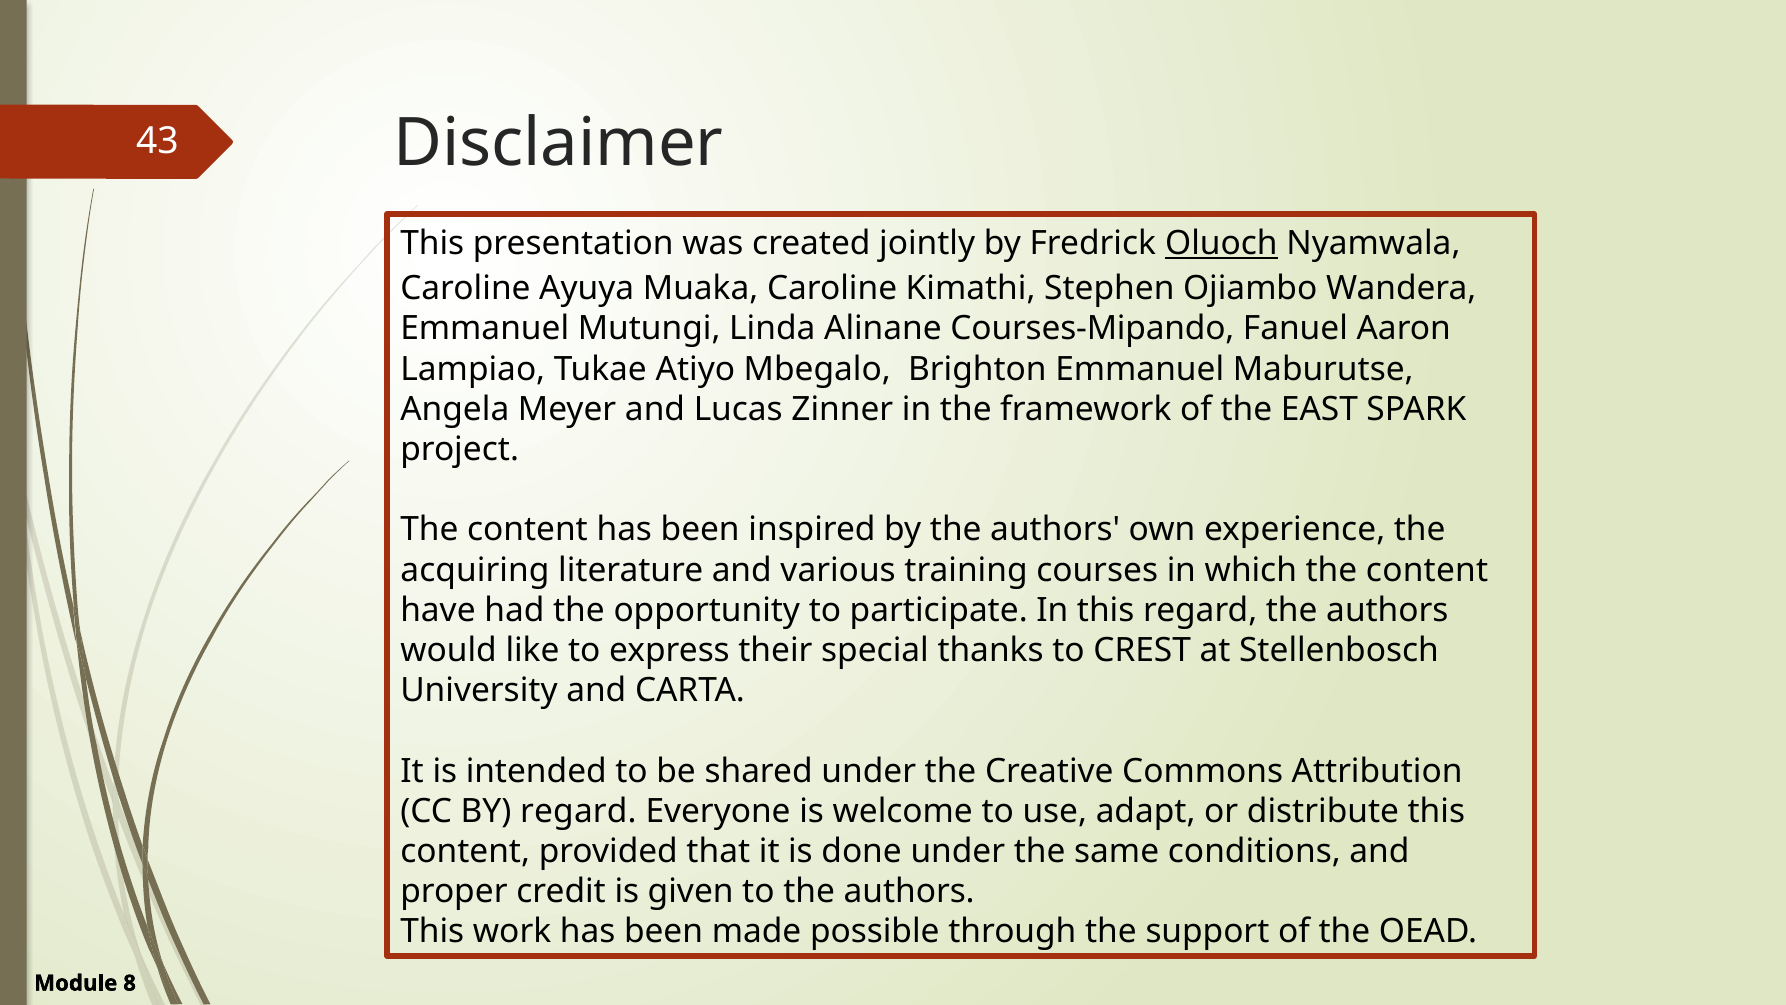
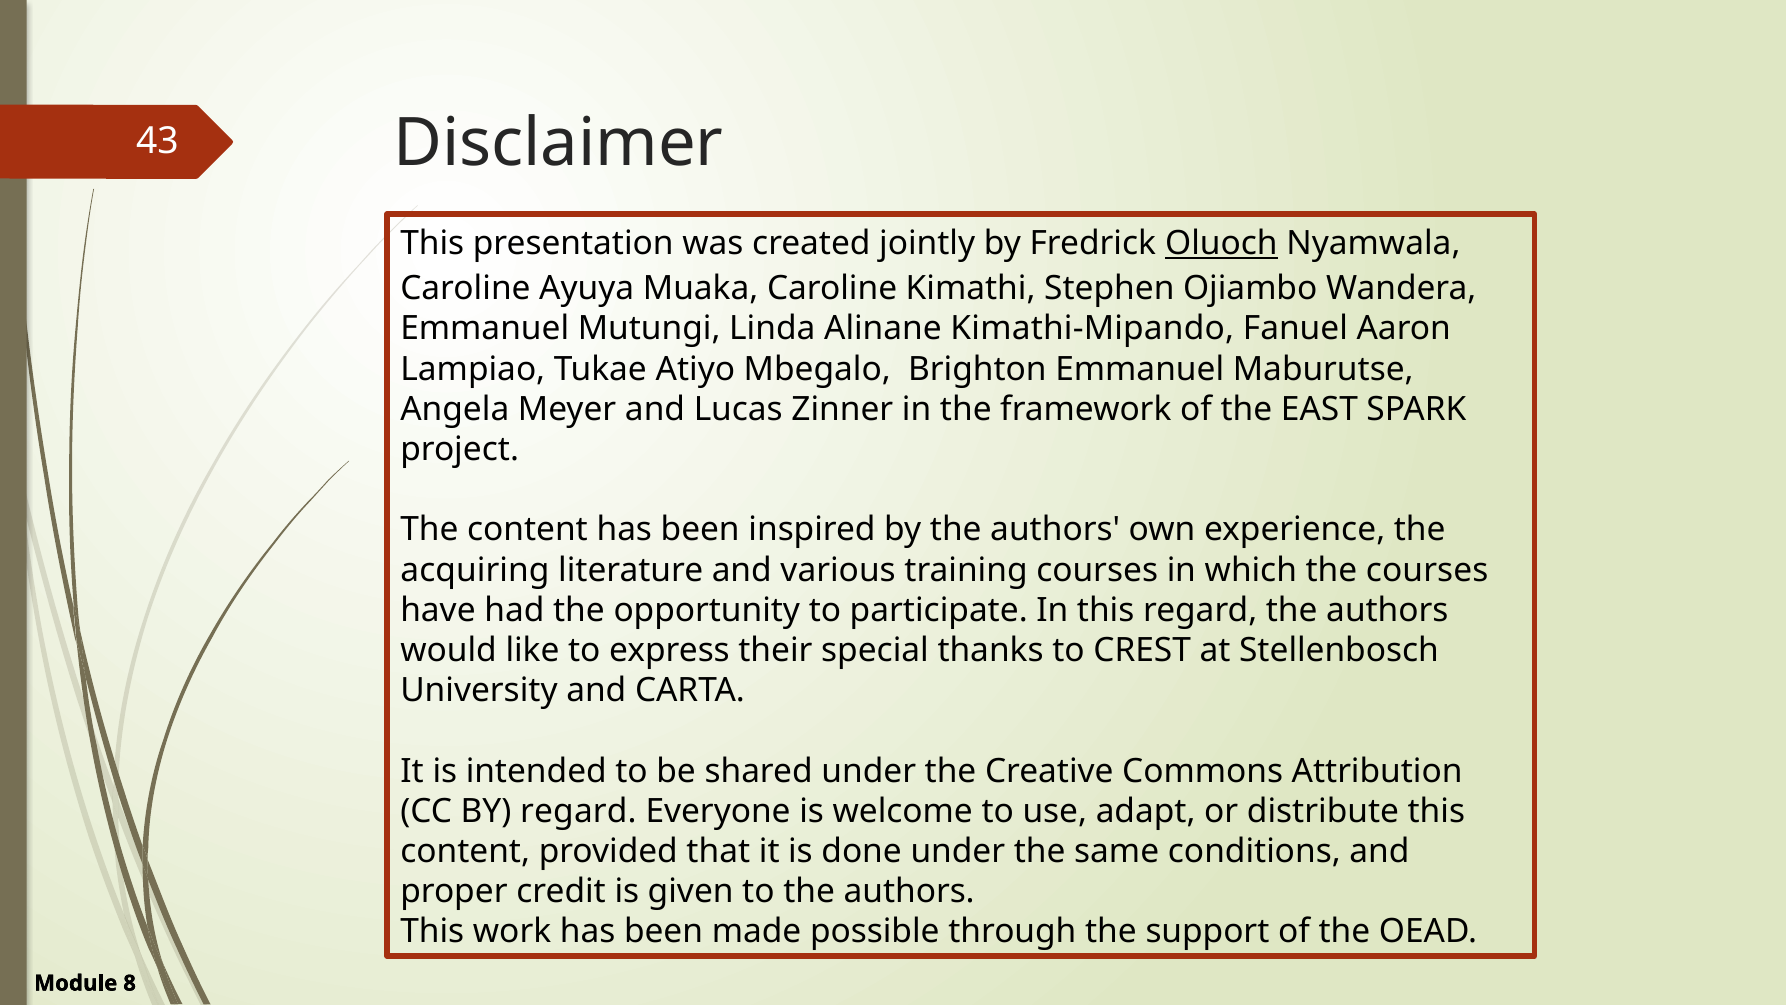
Courses-Mipando: Courses-Mipando -> Kimathi-Mipando
which the content: content -> courses
